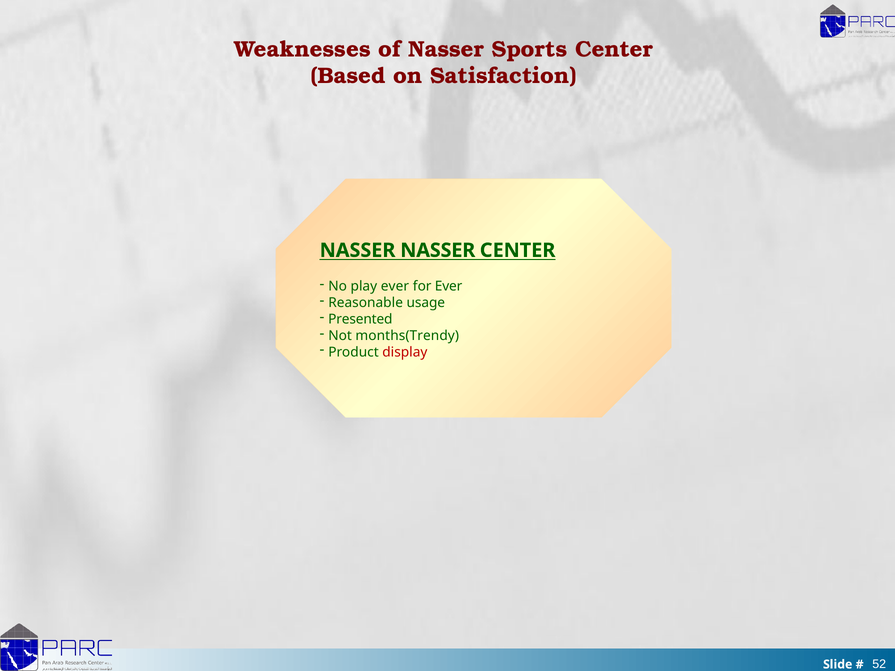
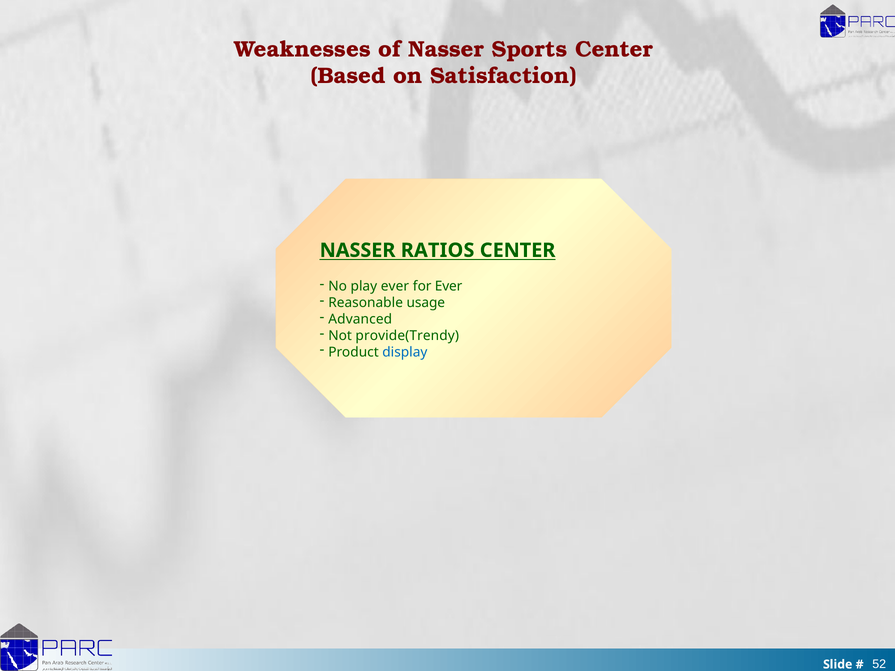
NASSER NASSER: NASSER -> RATIOS
Presented: Presented -> Advanced
months(Trendy: months(Trendy -> provide(Trendy
display colour: red -> blue
